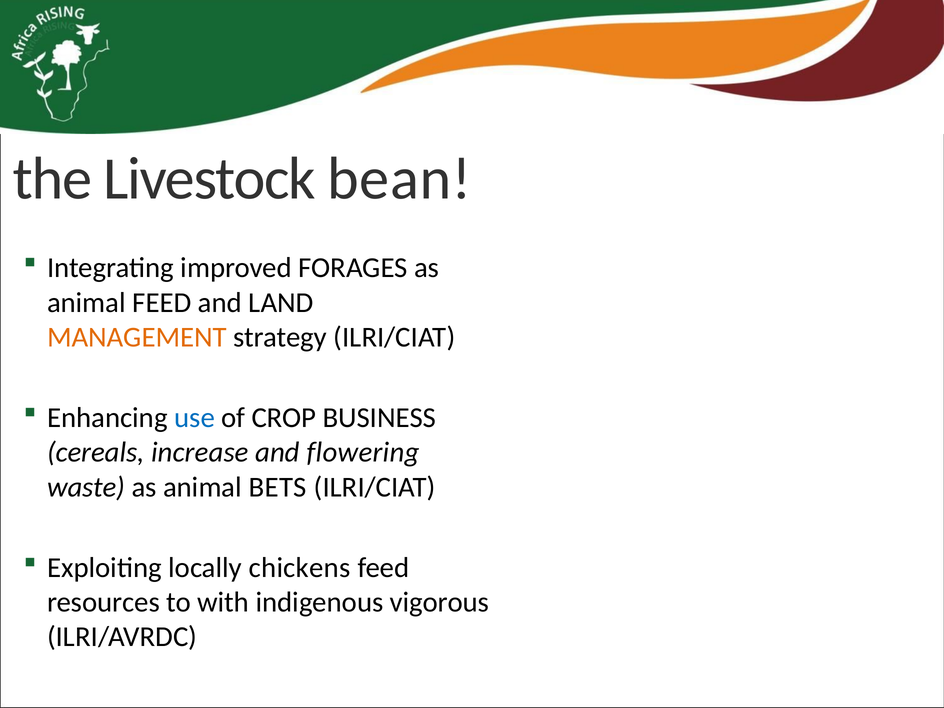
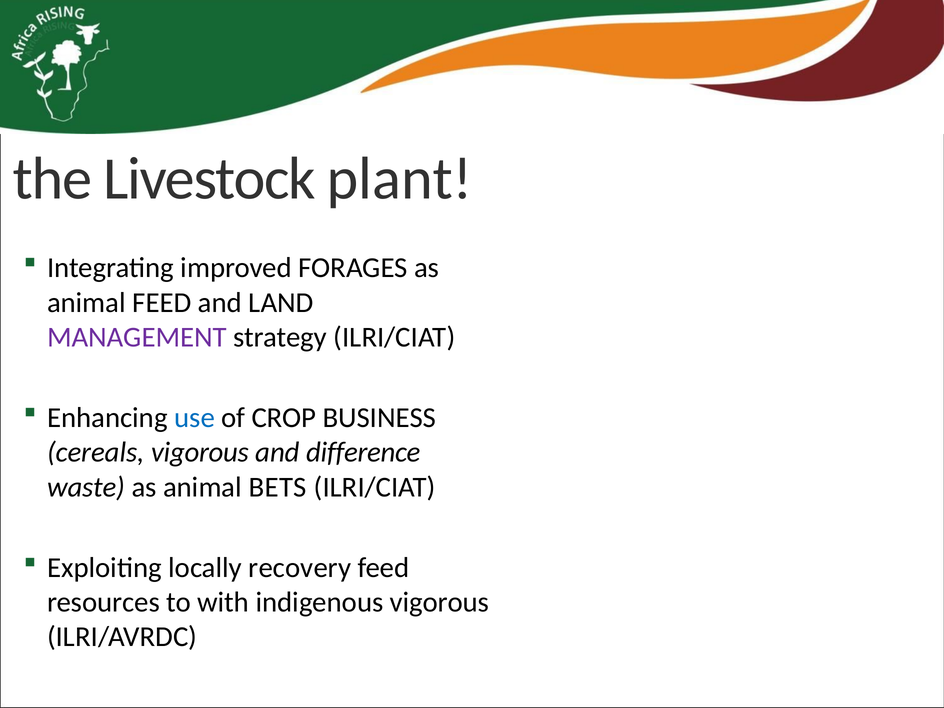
bean: bean -> plant
MANAGEMENT colour: orange -> purple
cereals increase: increase -> vigorous
flowering: flowering -> difference
chickens: chickens -> recovery
